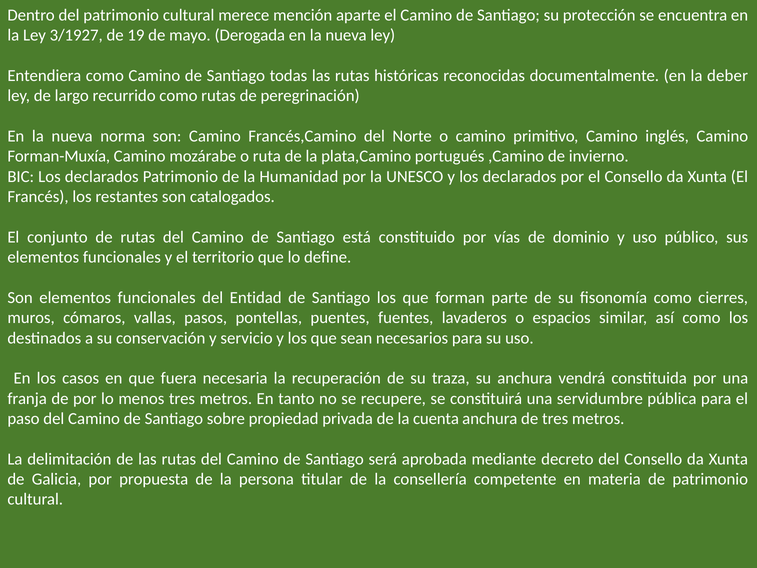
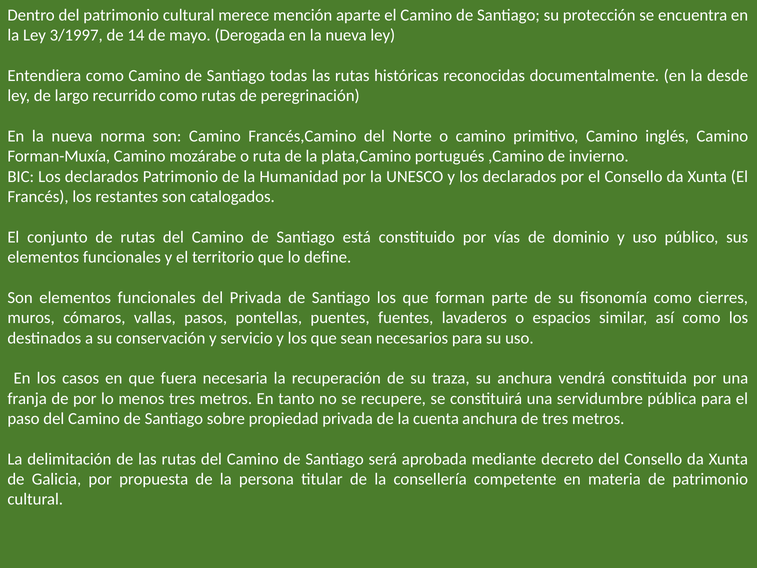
3/1927: 3/1927 -> 3/1997
19: 19 -> 14
deber: deber -> desde
del Entidad: Entidad -> Privada
